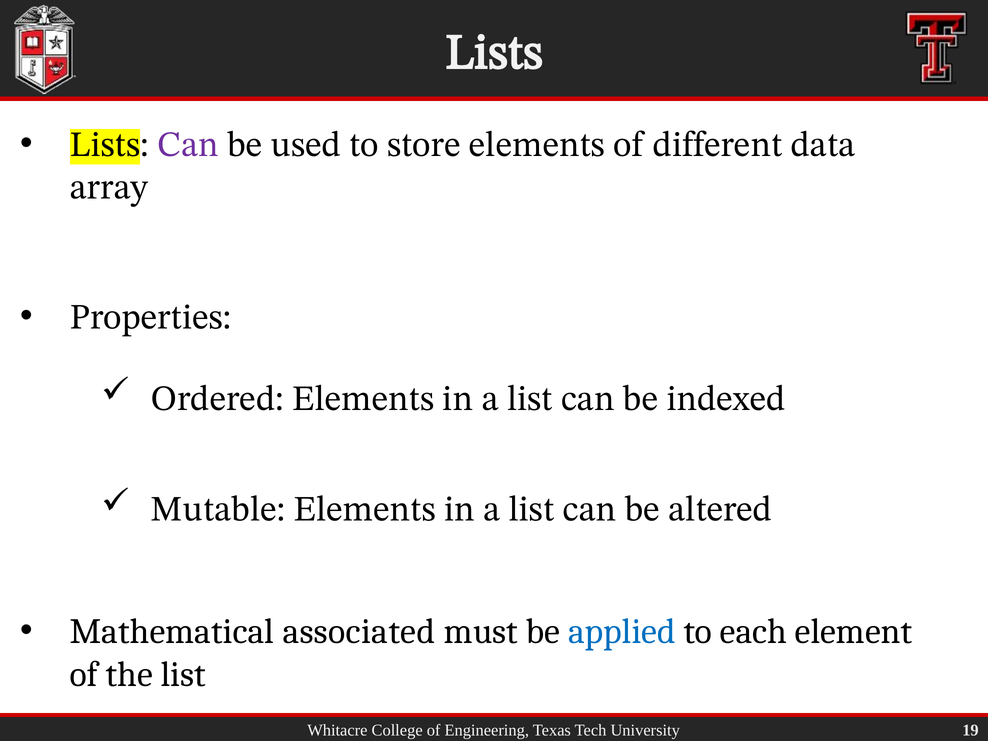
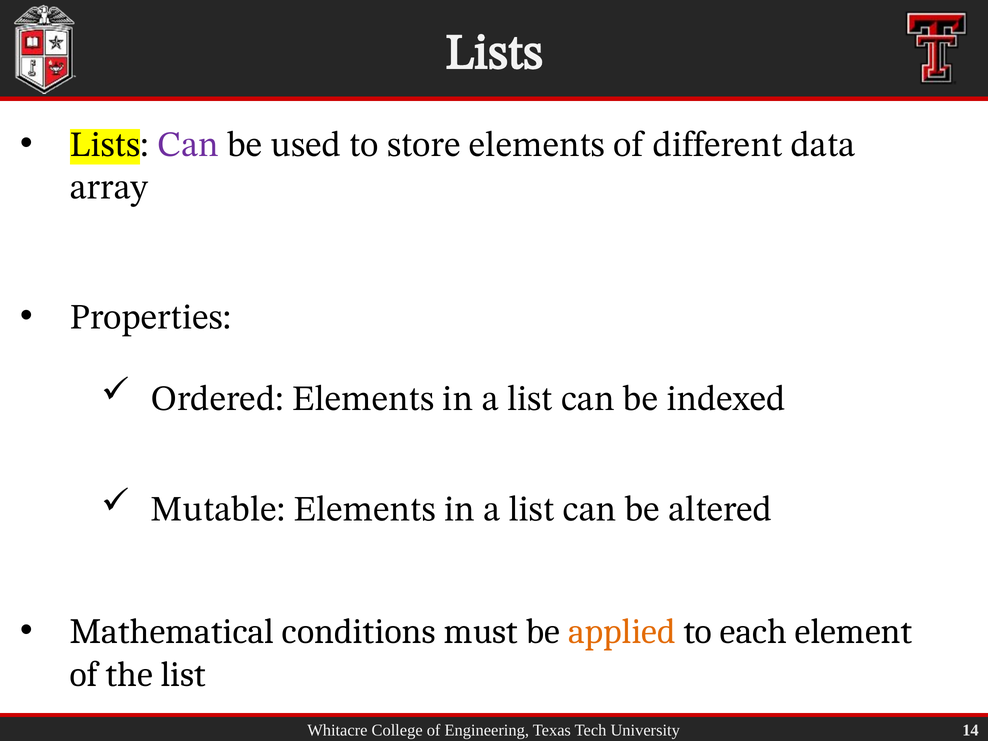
associated: associated -> conditions
applied colour: blue -> orange
19: 19 -> 14
